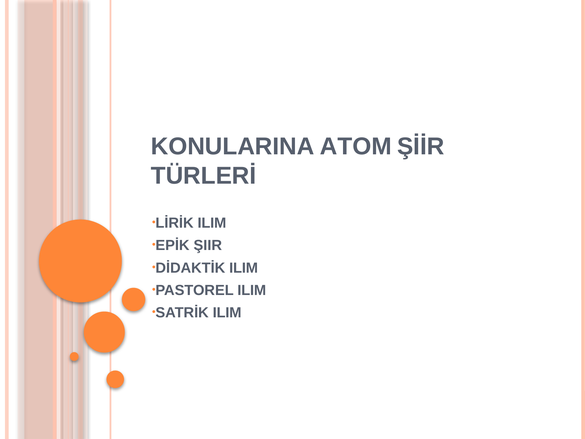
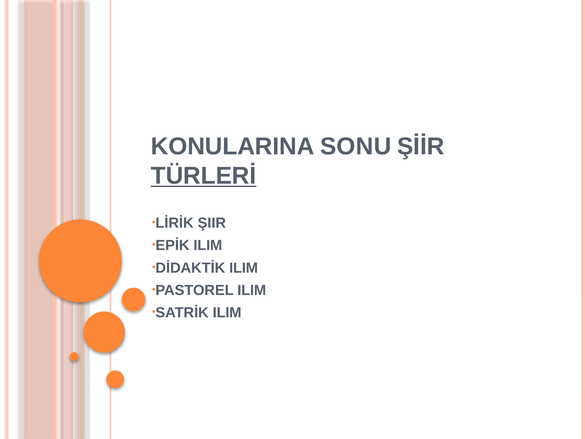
ATOM: ATOM -> SONU
TÜRLERİ underline: none -> present
LİRİK ILIM: ILIM -> ŞIIR
EPİK ŞIIR: ŞIIR -> ILIM
